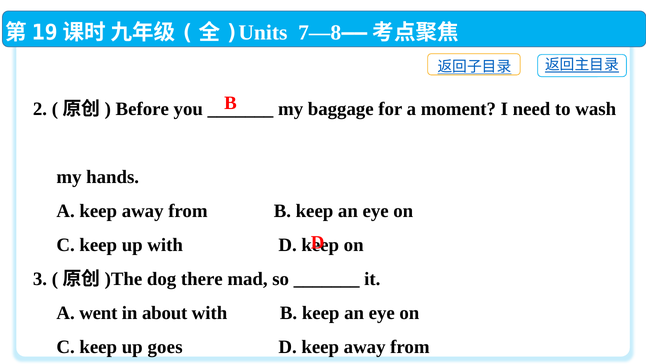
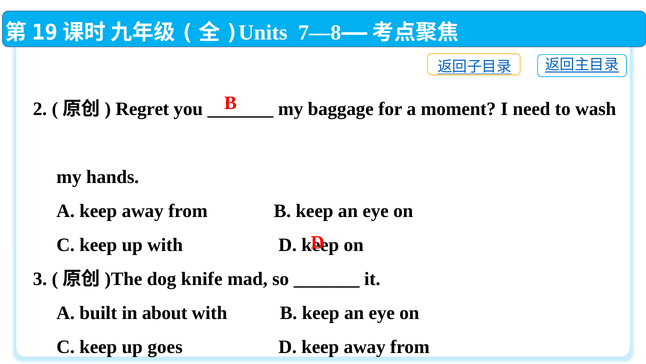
Before: Before -> Regret
there: there -> knife
went: went -> built
